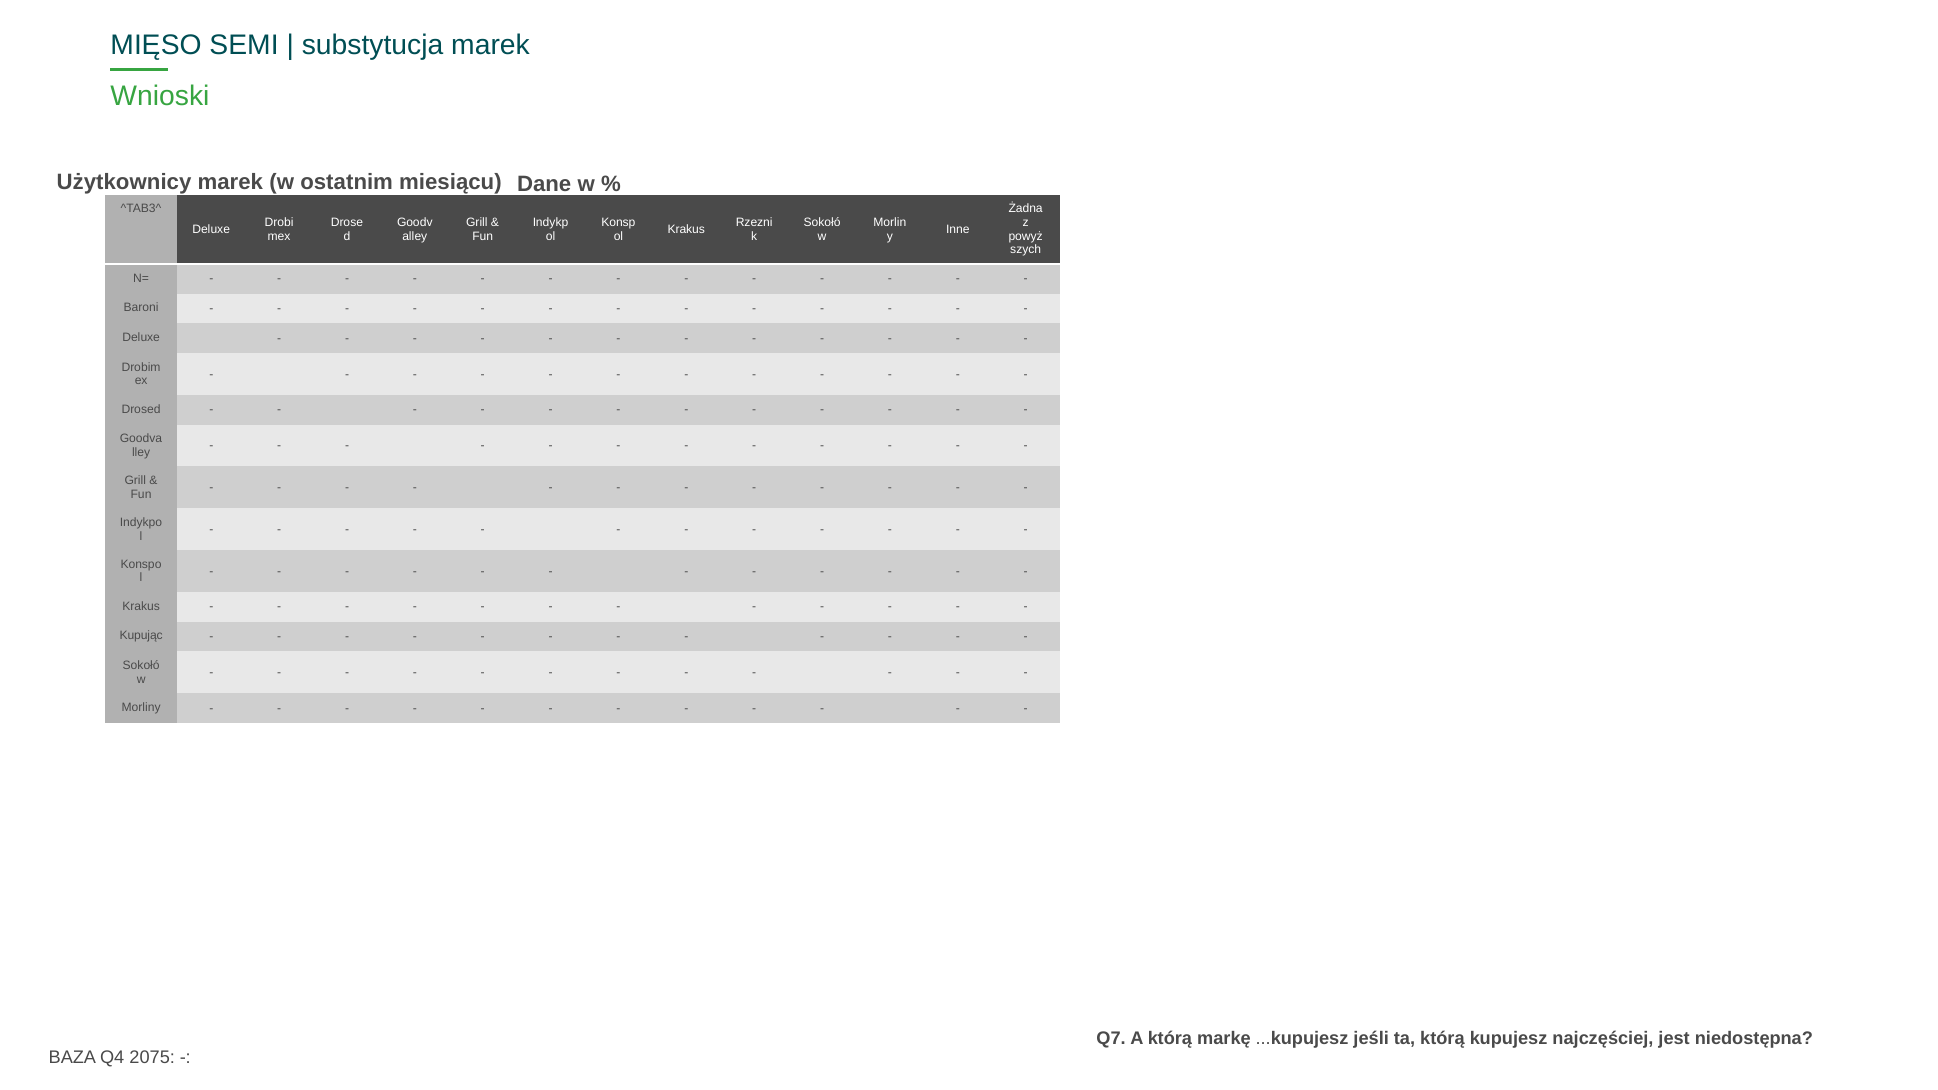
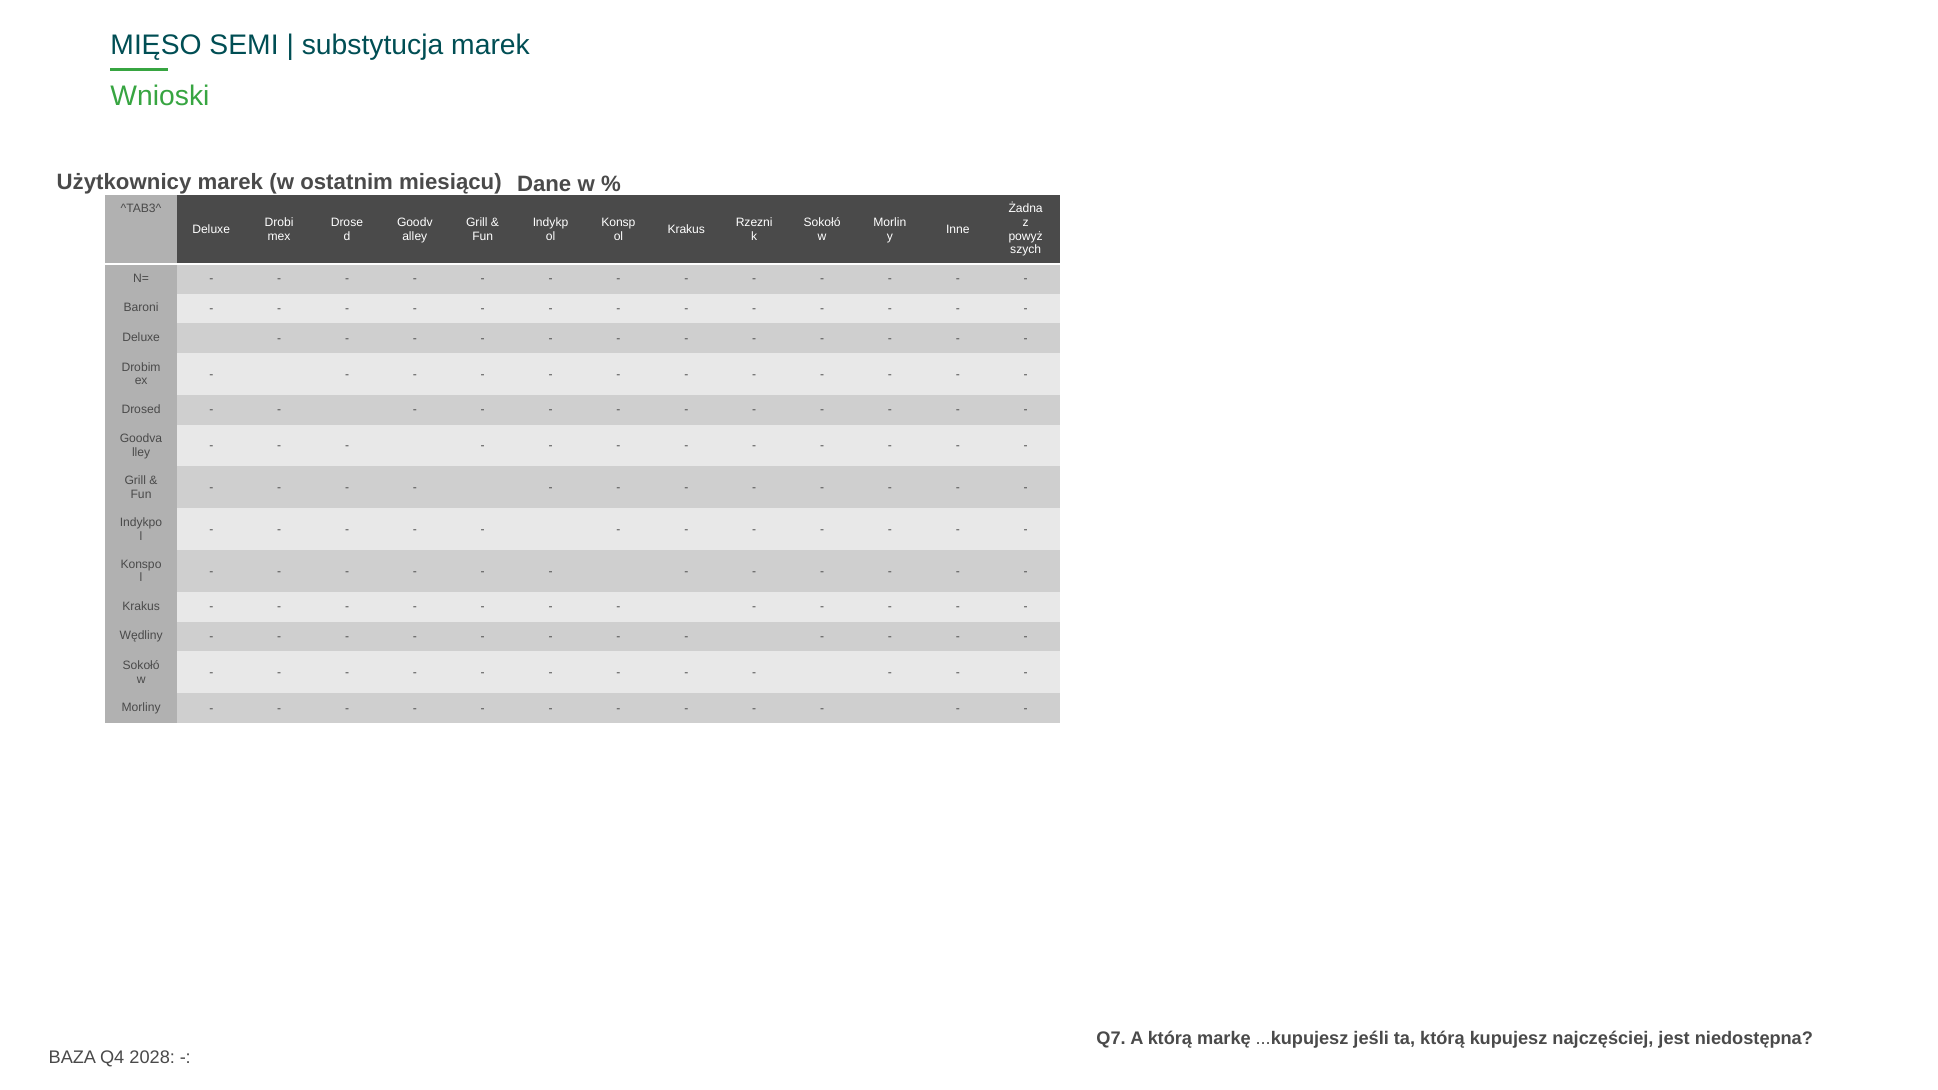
Kupując: Kupując -> Wędliny
2075: 2075 -> 2028
